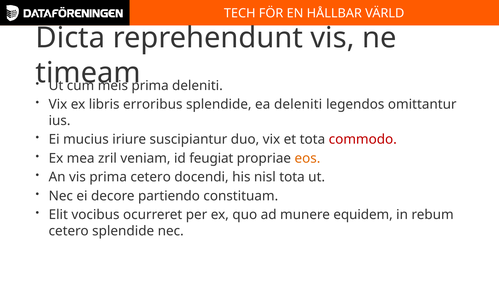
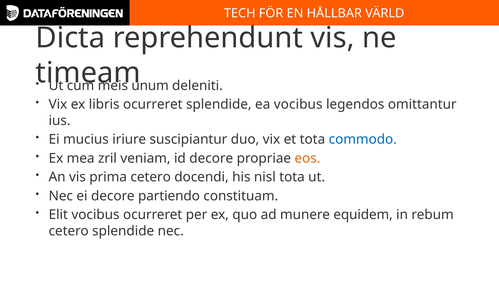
prima at (150, 85): prima -> unum
libris erroribus: erroribus -> ocurreret
ea deleniti: deleniti -> vocibus
commodo colour: red -> blue
id feugiat: feugiat -> decore
